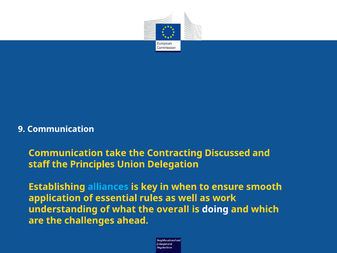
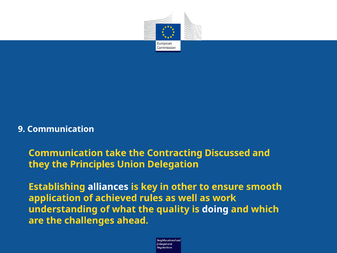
staff: staff -> they
alliances colour: light blue -> white
when: when -> other
essential: essential -> achieved
overall: overall -> quality
